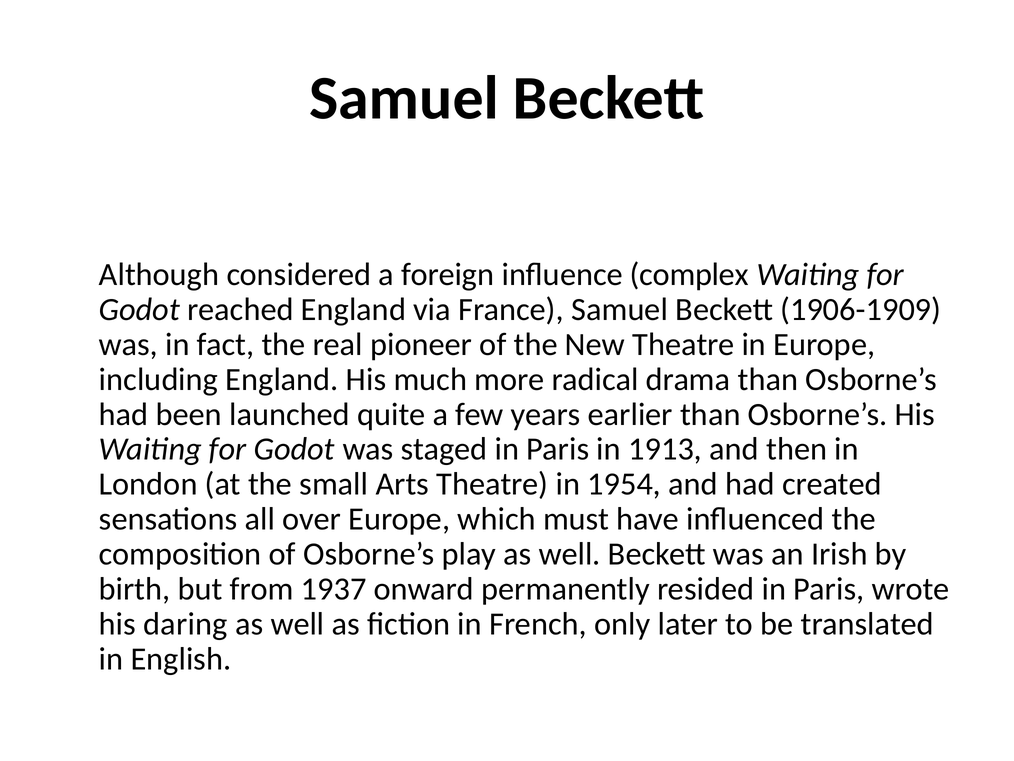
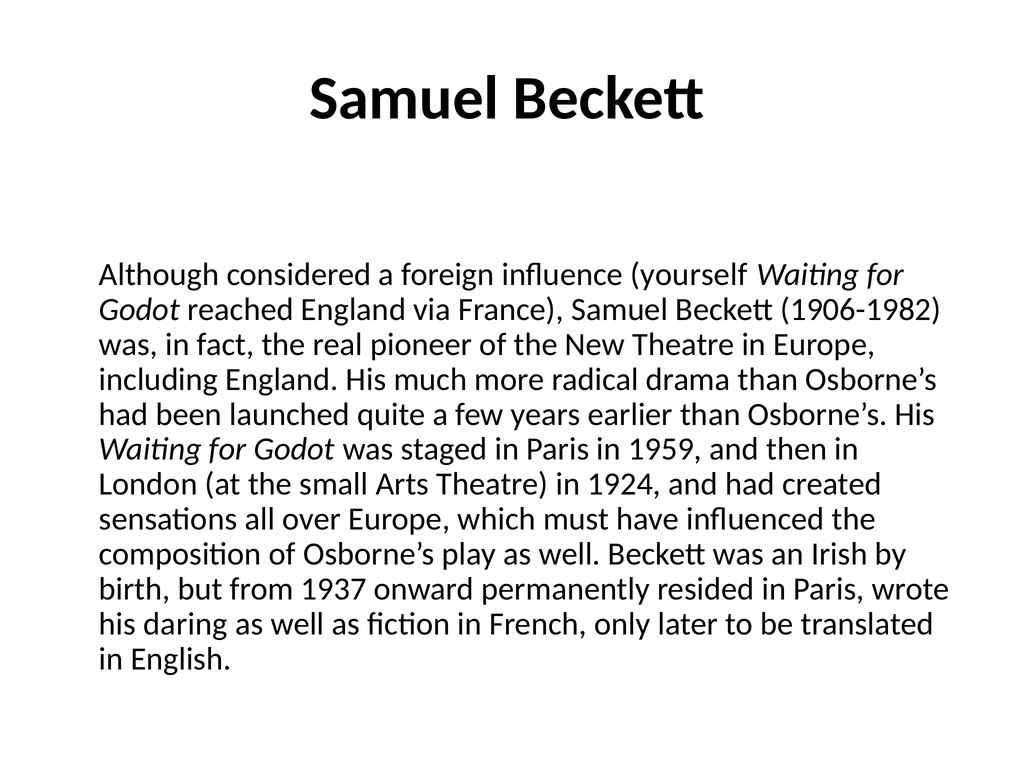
complex: complex -> yourself
1906-1909: 1906-1909 -> 1906-1982
1913: 1913 -> 1959
1954: 1954 -> 1924
